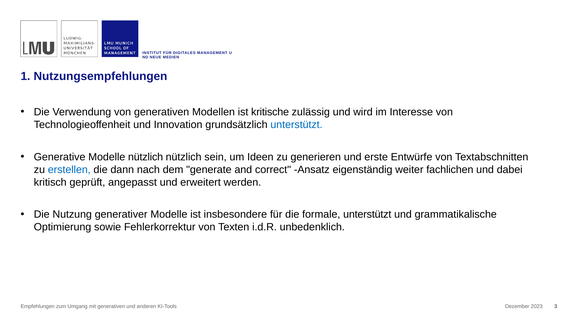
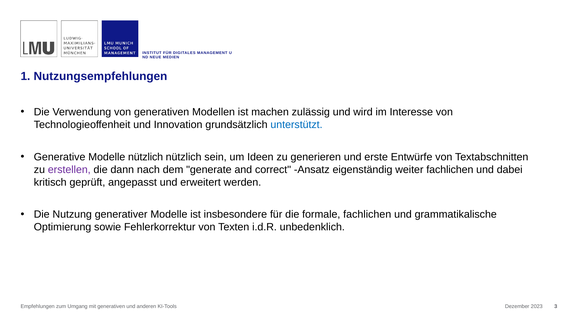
kritische: kritische -> machen
erstellen colour: blue -> purple
formale unterstützt: unterstützt -> fachlichen
